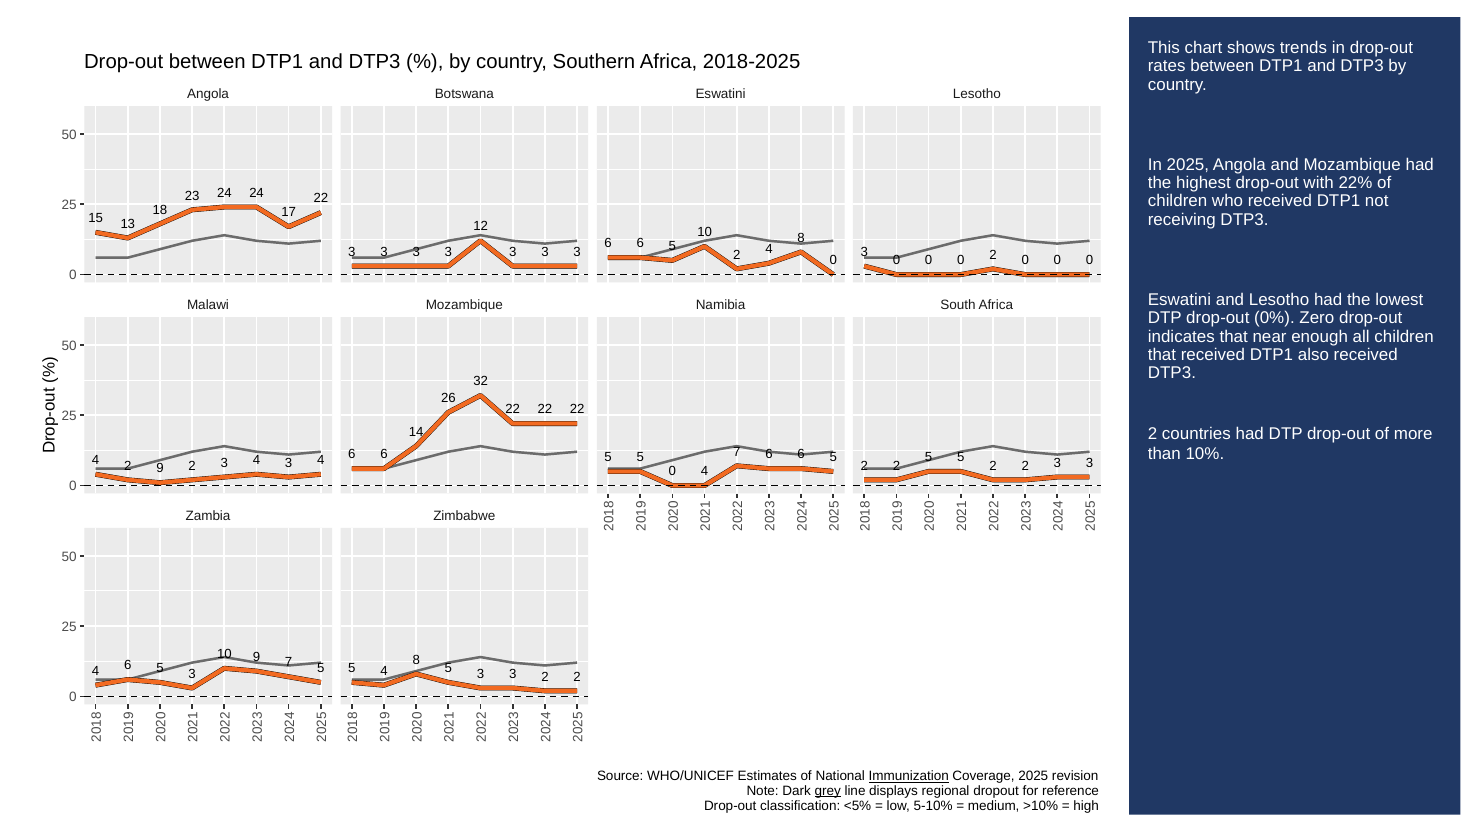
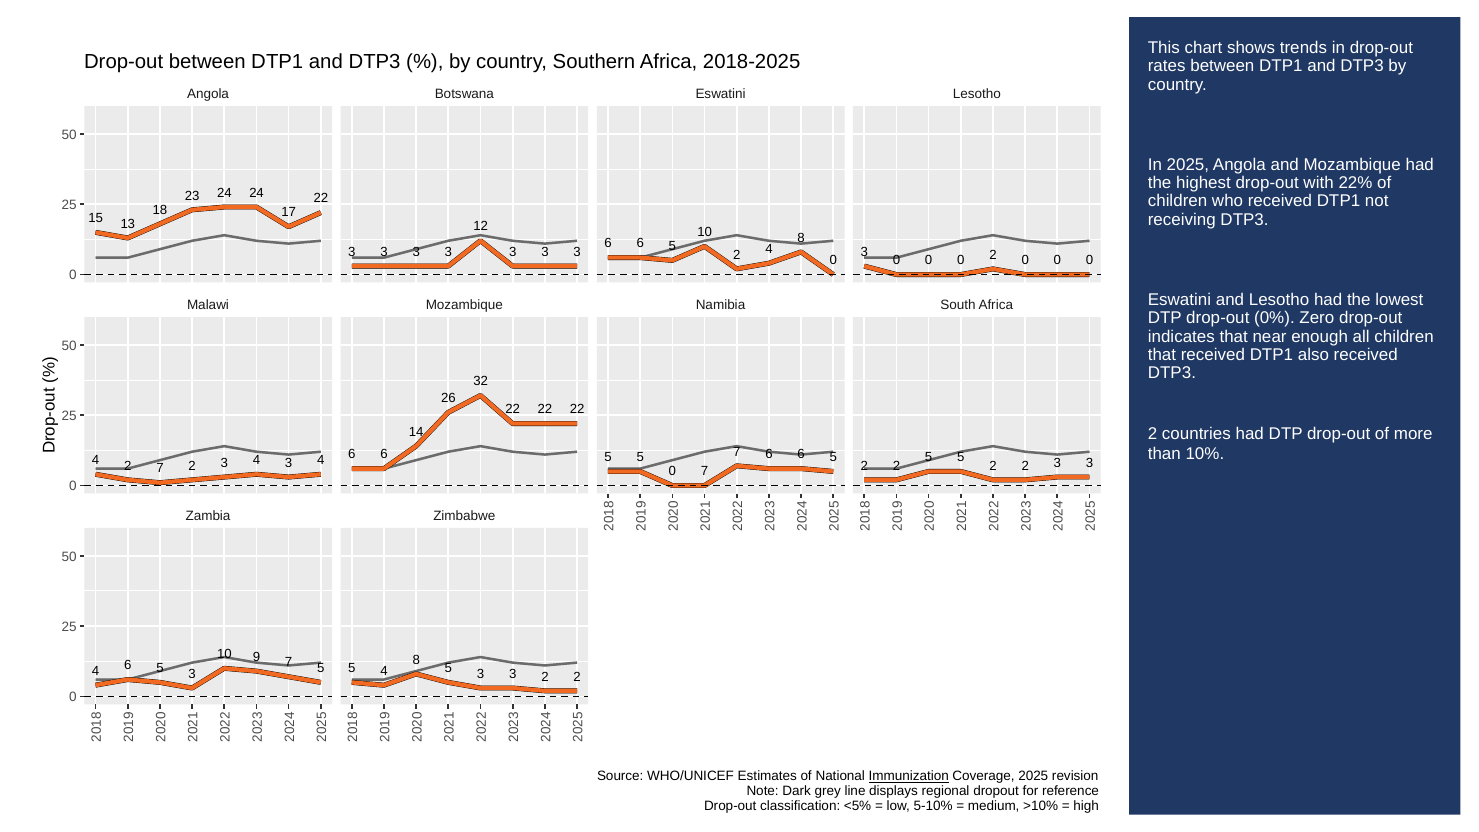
2 9: 9 -> 7
0 4: 4 -> 7
grey underline: present -> none
